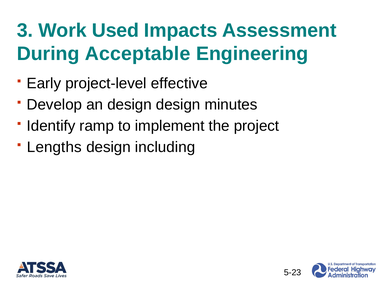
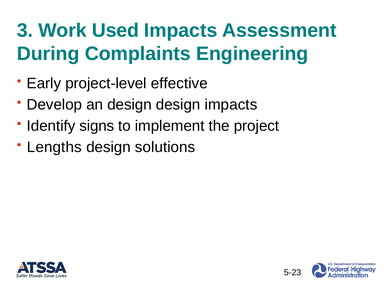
Acceptable: Acceptable -> Complaints
design minutes: minutes -> impacts
ramp: ramp -> signs
including: including -> solutions
